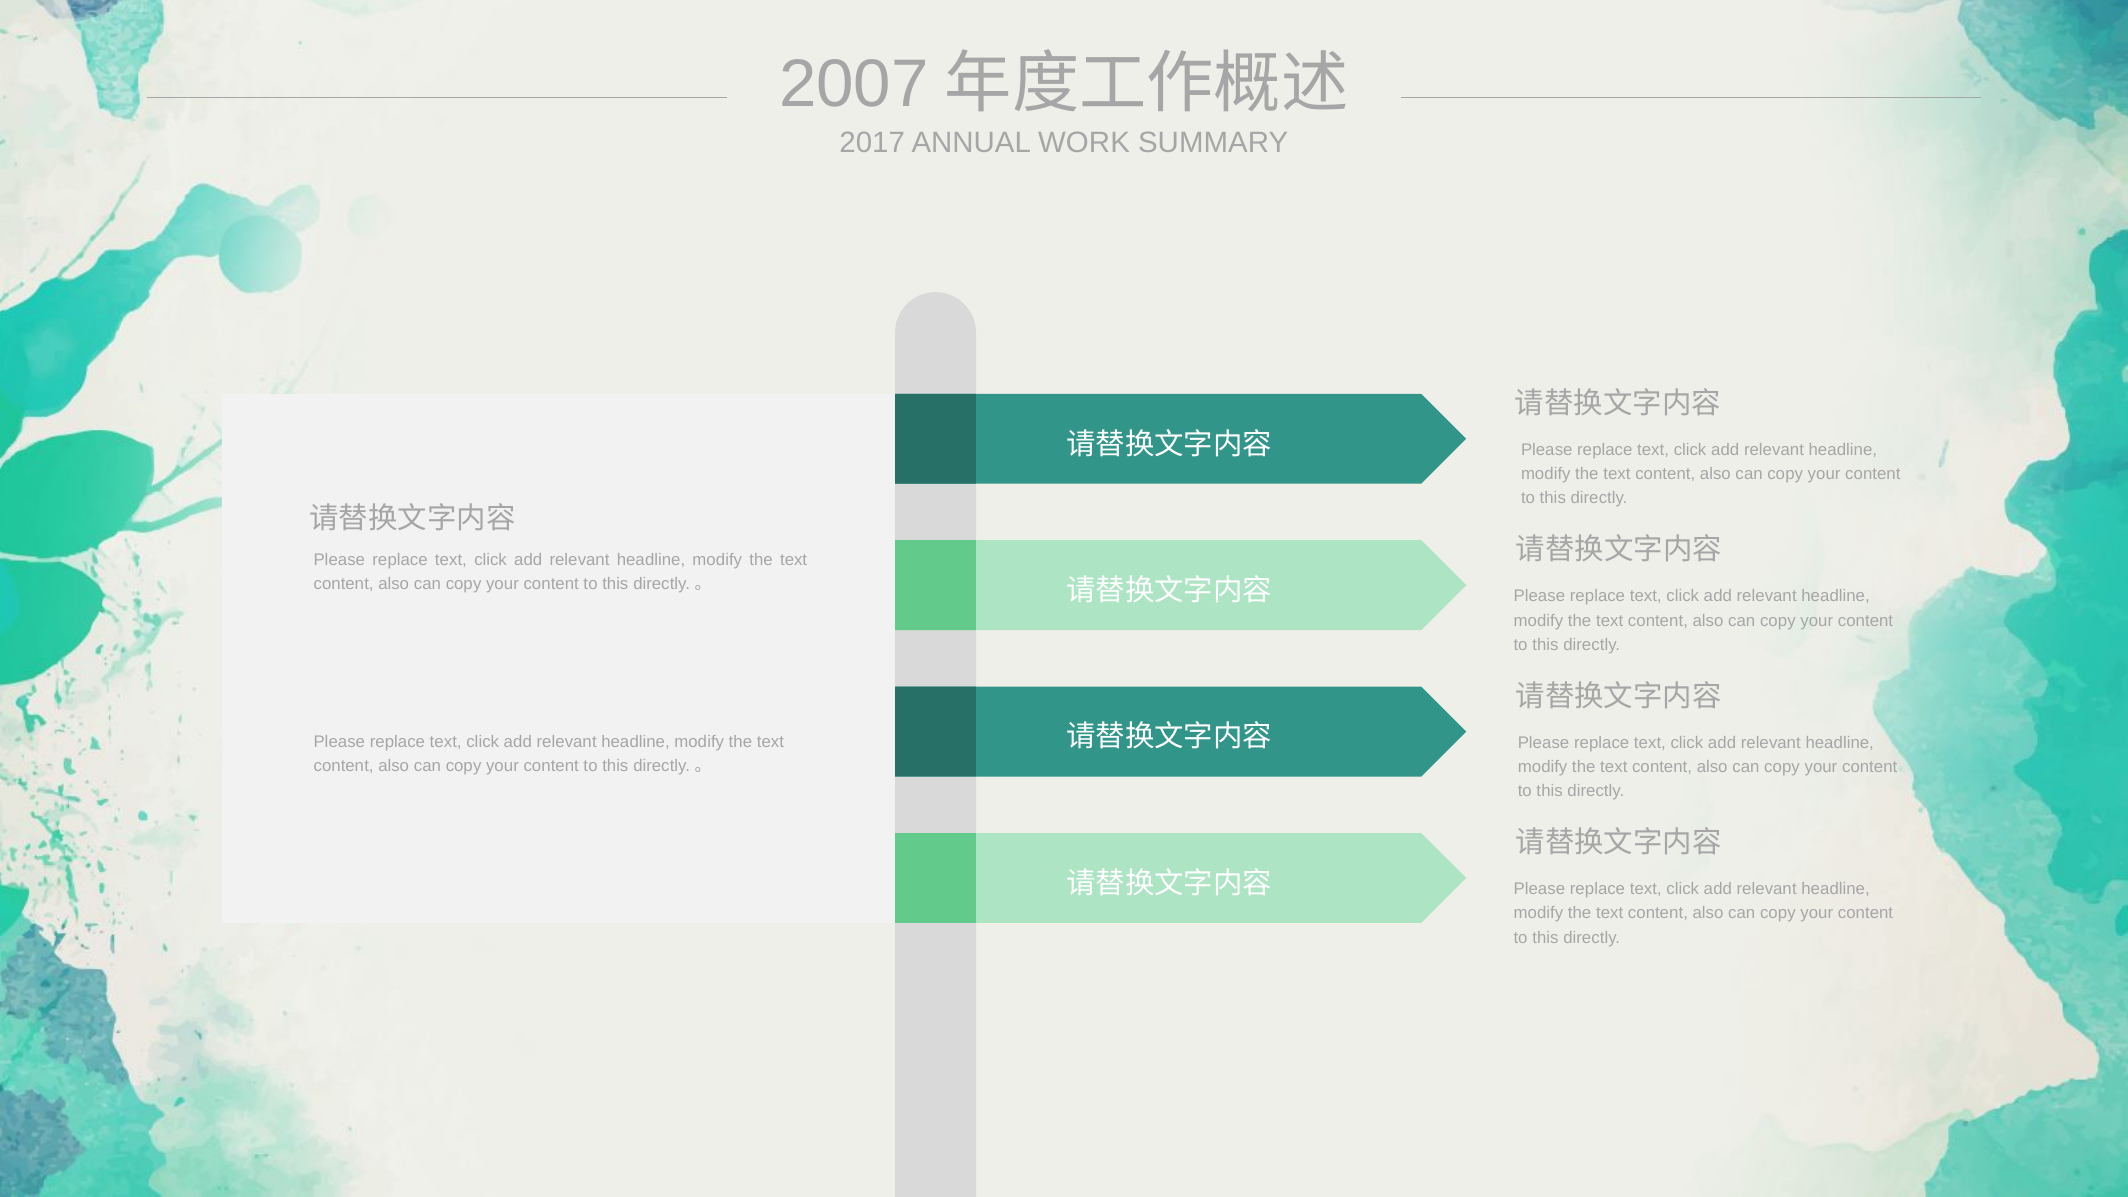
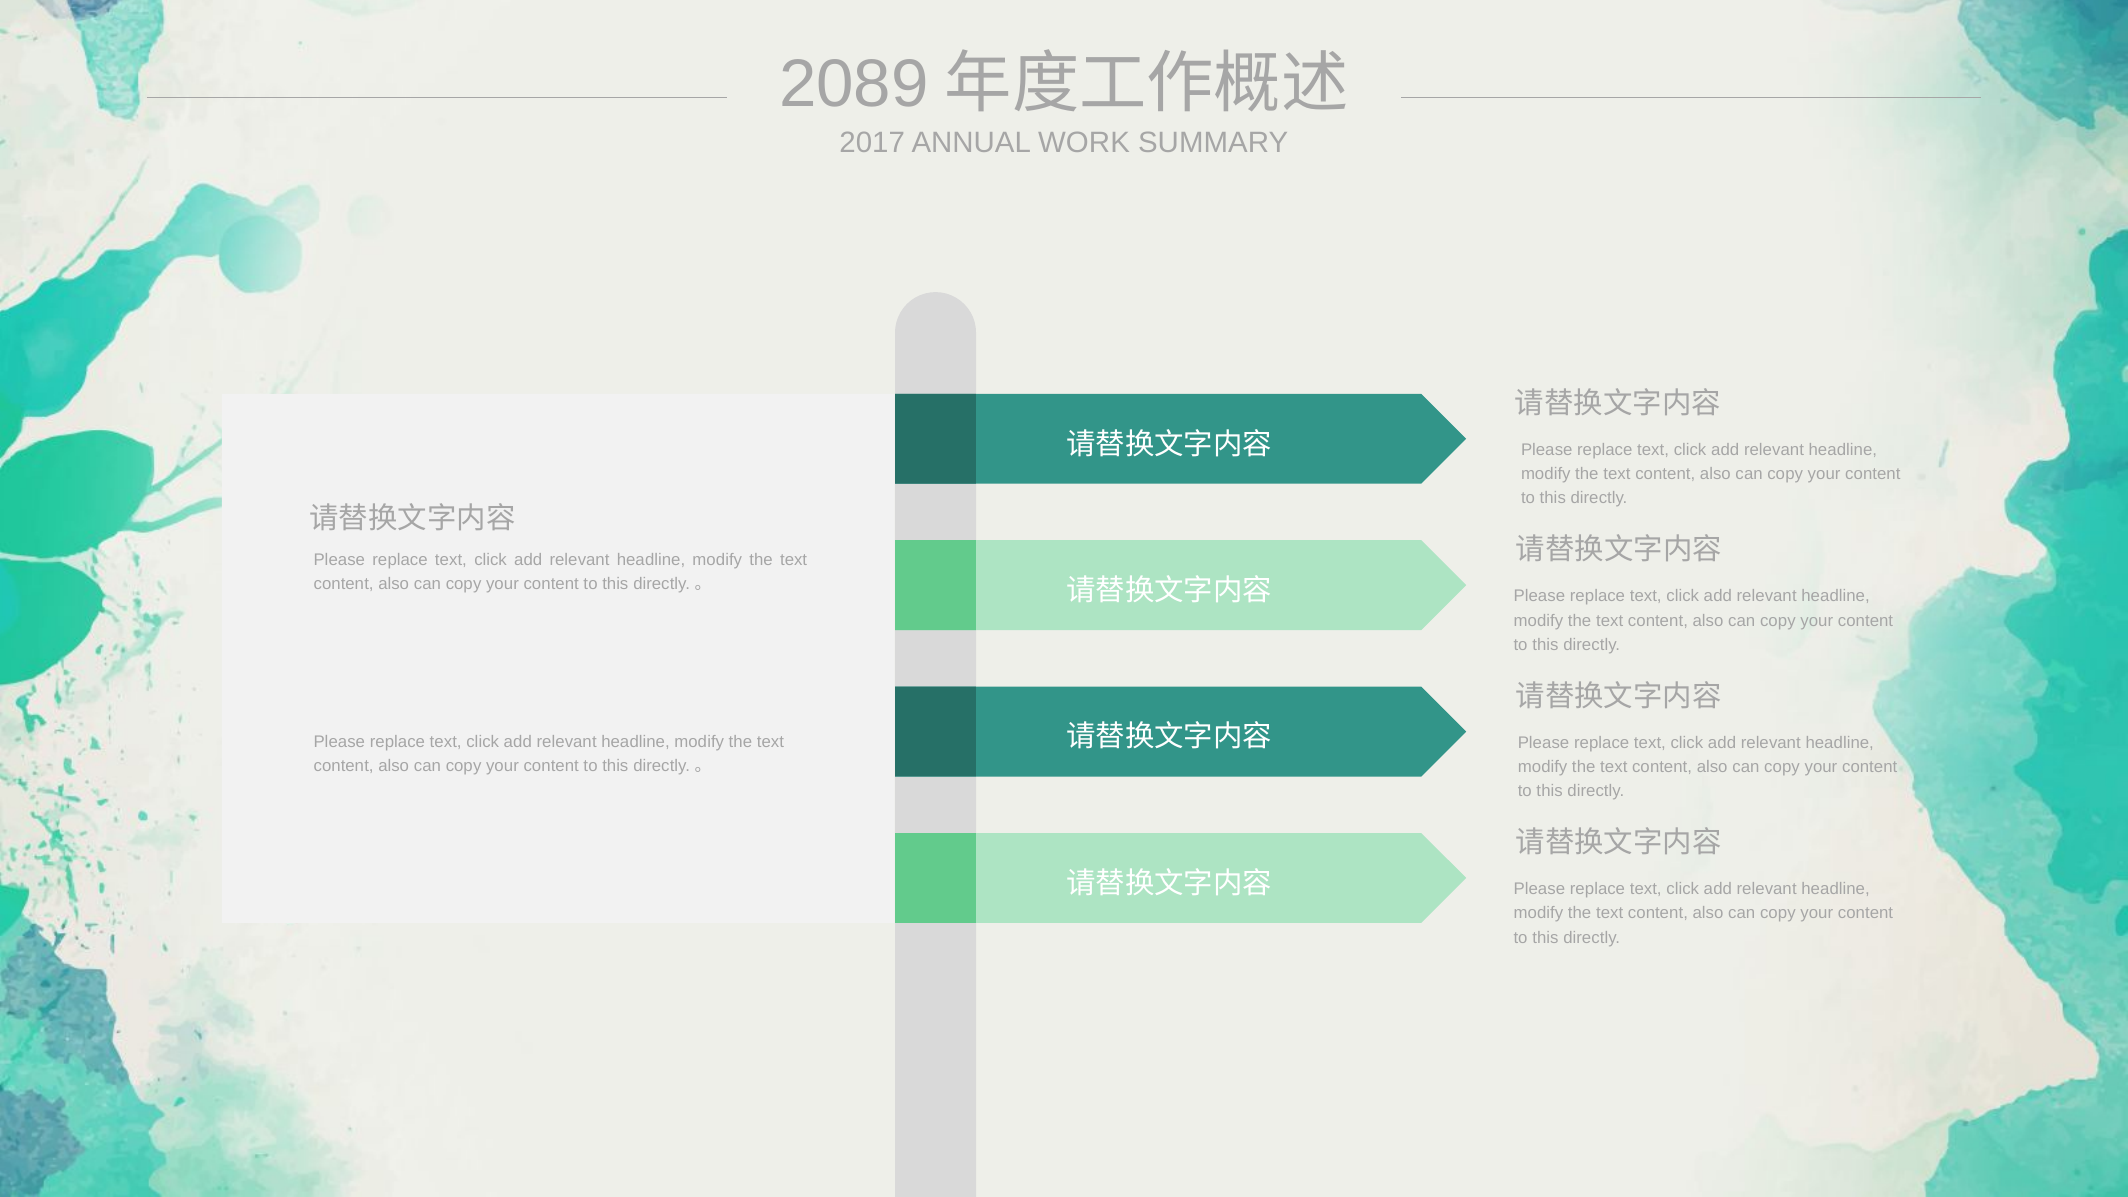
2007: 2007 -> 2089
